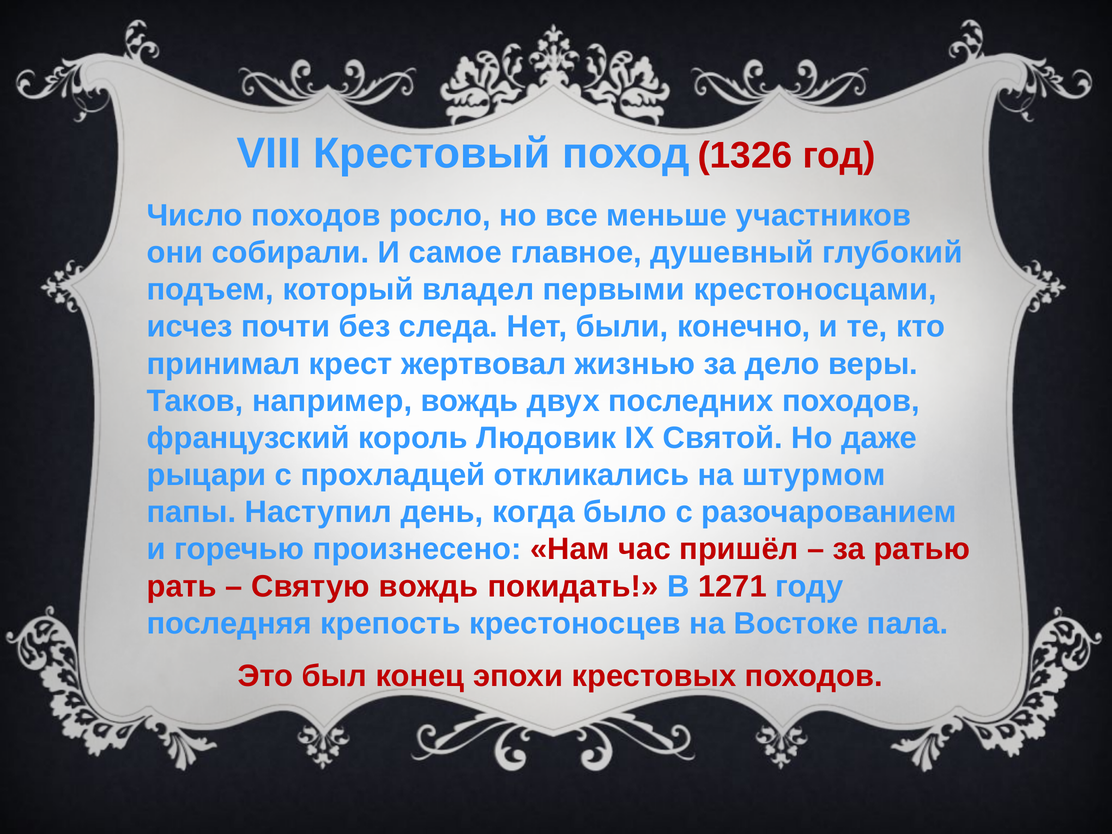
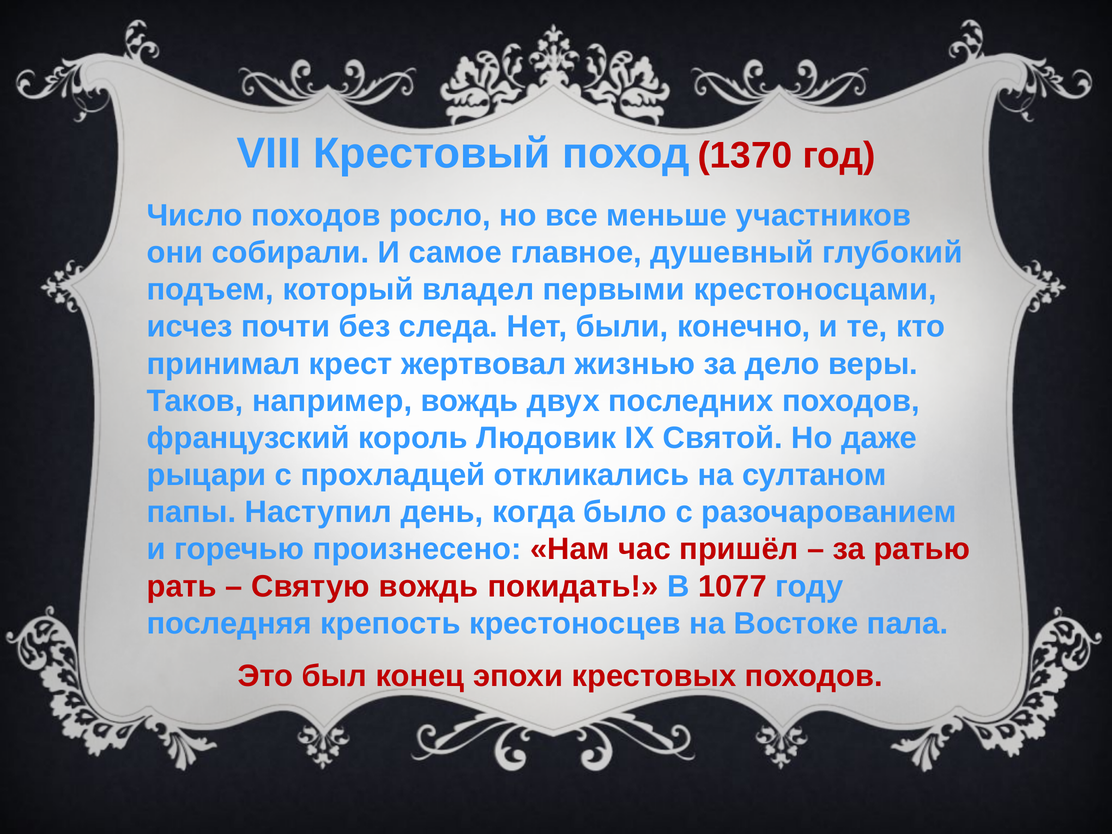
1326: 1326 -> 1370
штурмом: штурмом -> султаном
1271: 1271 -> 1077
